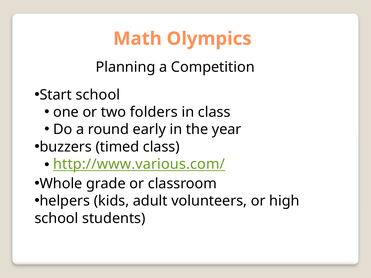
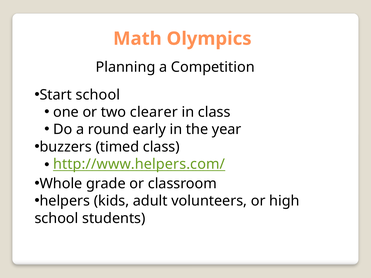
folders: folders -> clearer
http://www.various.com/: http://www.various.com/ -> http://www.helpers.com/
